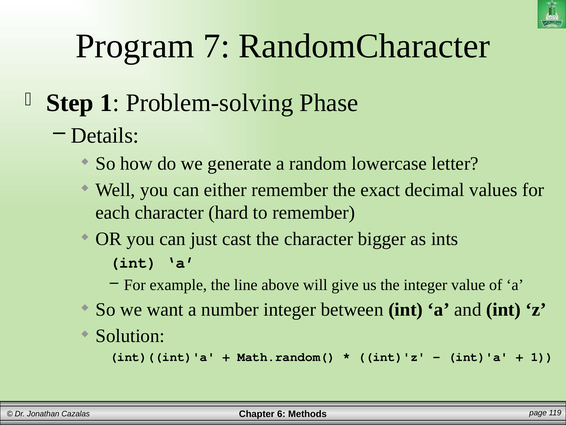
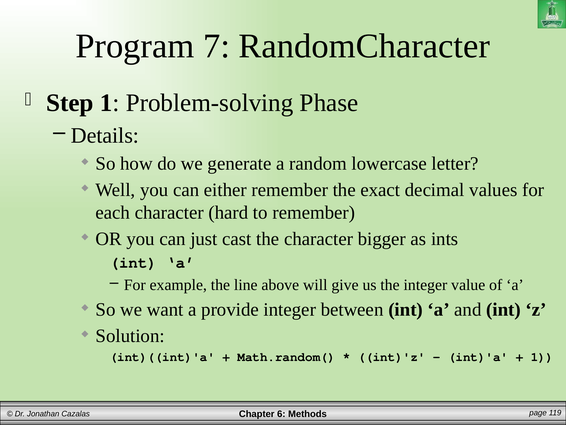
number: number -> provide
